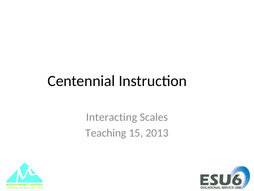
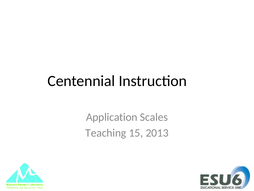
Interacting: Interacting -> Application
